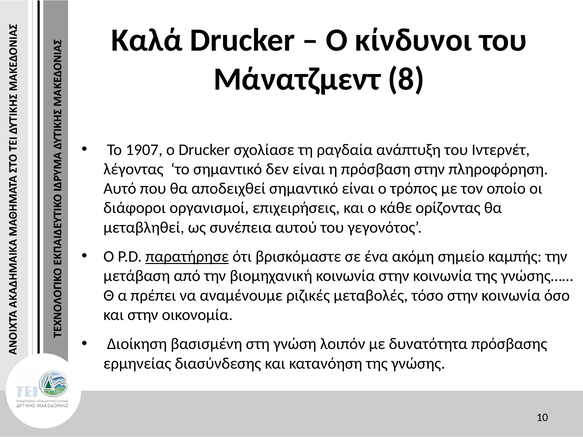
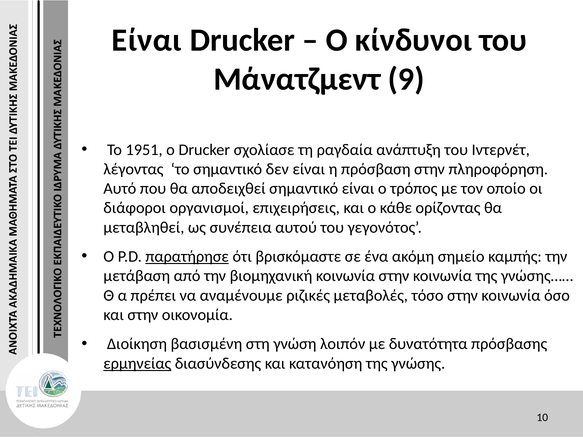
Καλά at (147, 40): Καλά -> Είναι
8: 8 -> 9
1907: 1907 -> 1951
ερμηνείας underline: none -> present
